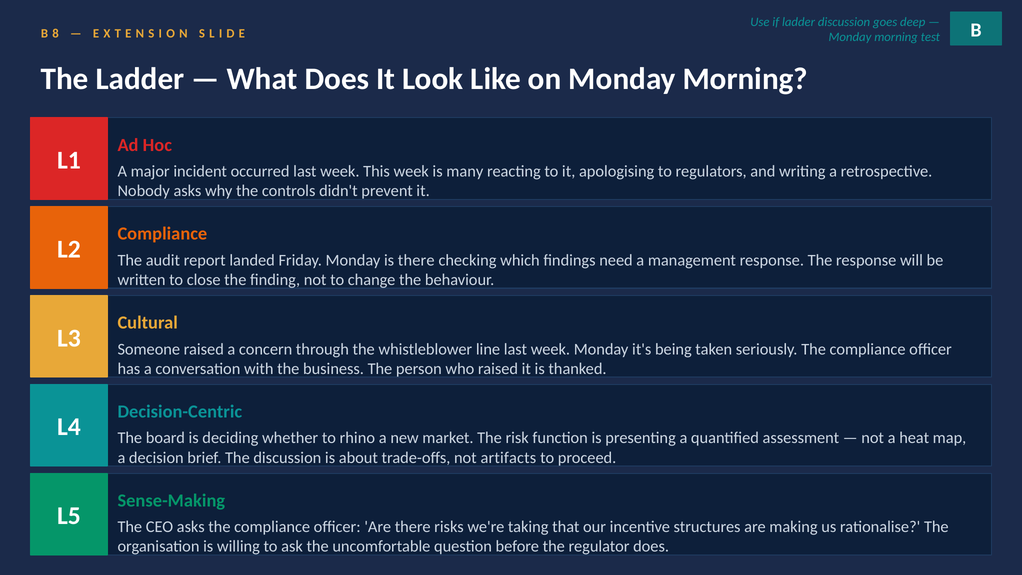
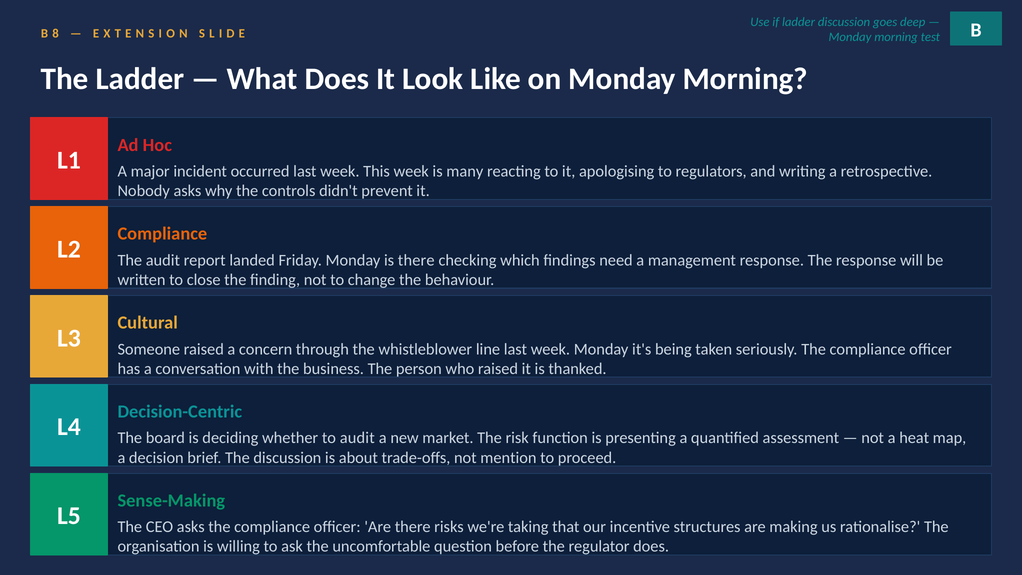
to rhino: rhino -> audit
artifacts: artifacts -> mention
